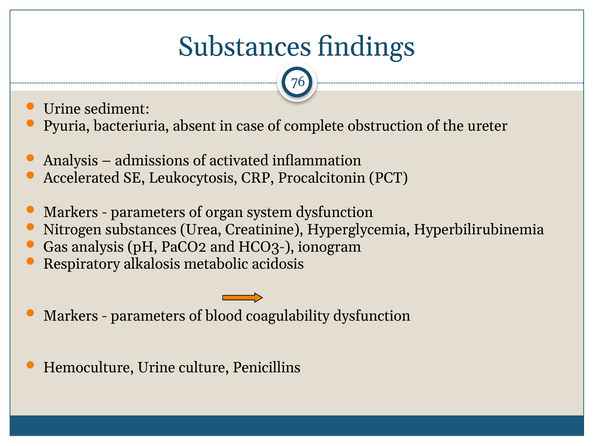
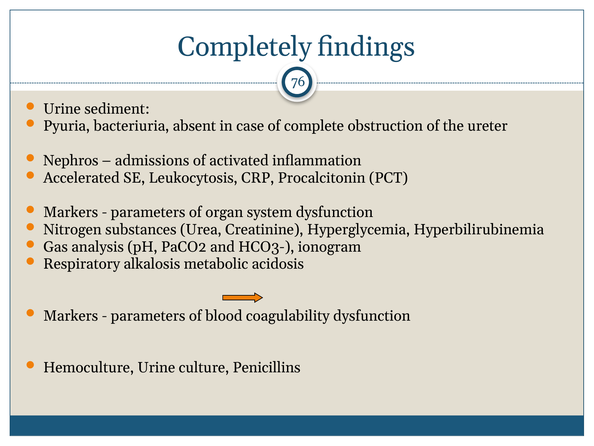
Substances at (245, 47): Substances -> Completely
Analysis at (71, 160): Analysis -> Nephros
